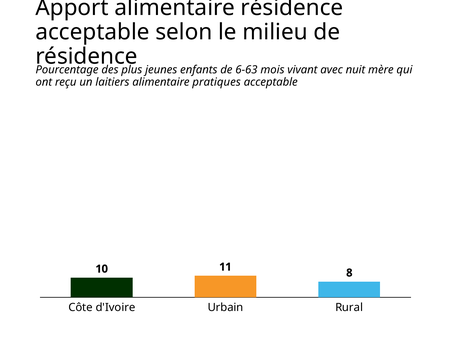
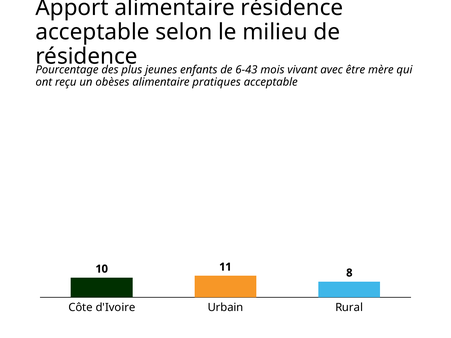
6-63: 6-63 -> 6-43
nuit: nuit -> être
laitiers: laitiers -> obèses
